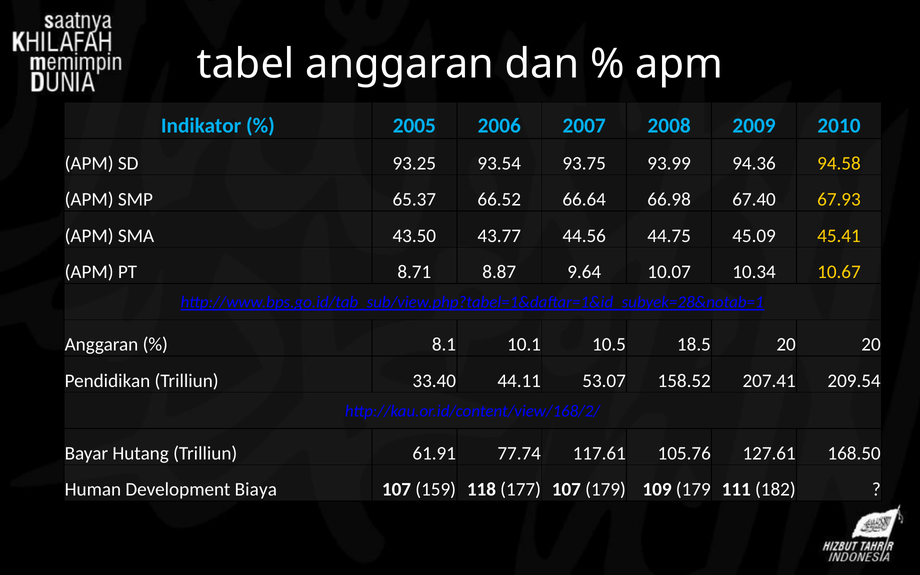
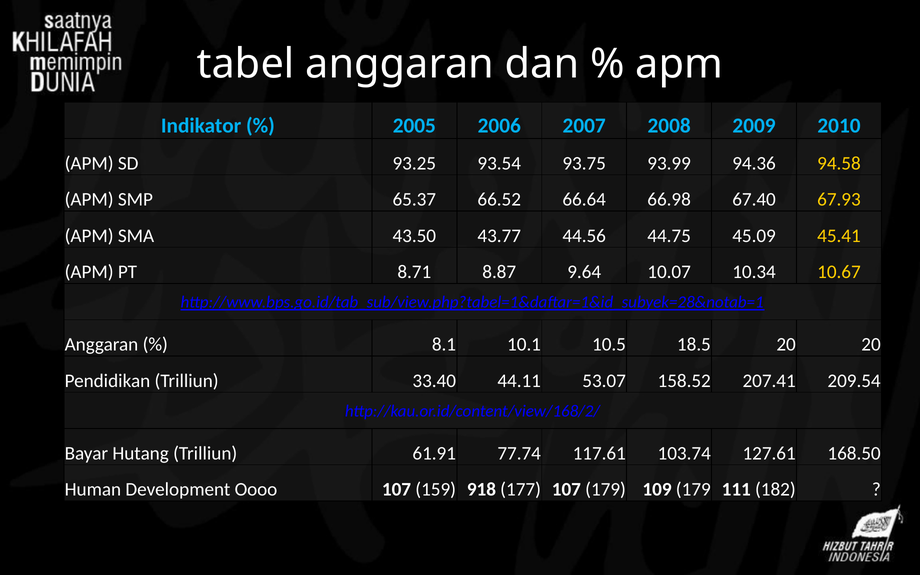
105.76: 105.76 -> 103.74
Biaya: Biaya -> Oooo
118: 118 -> 918
